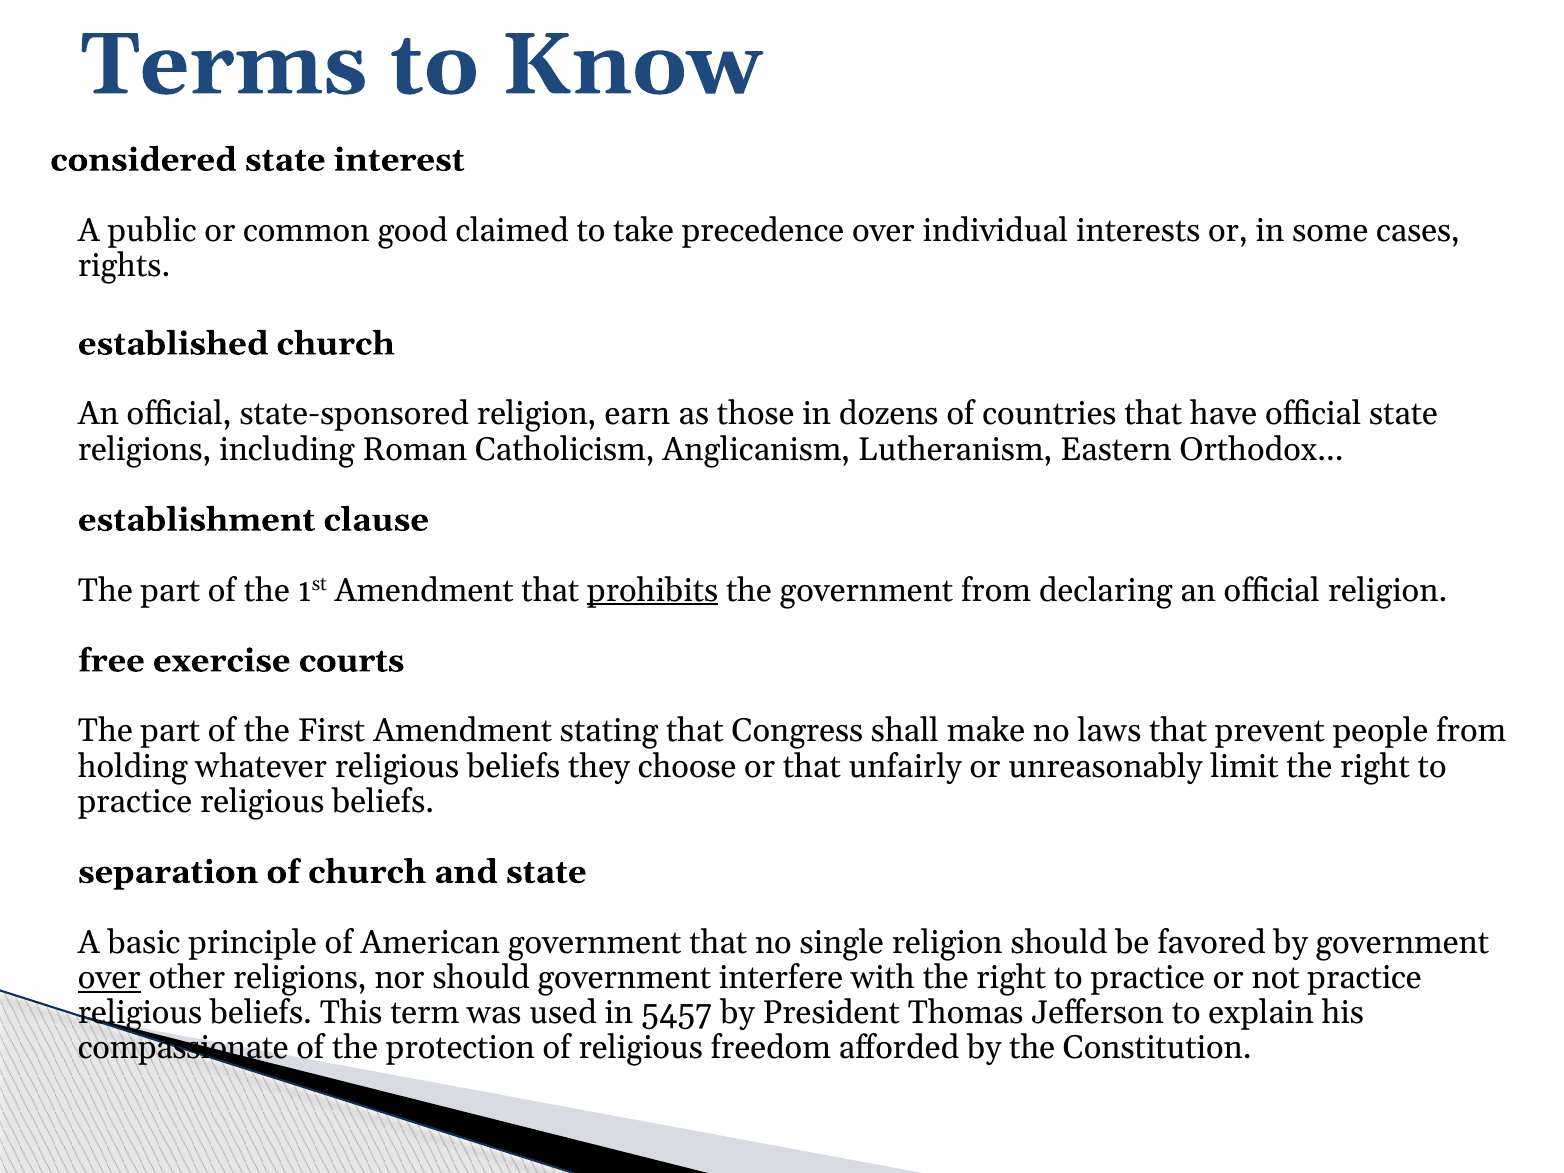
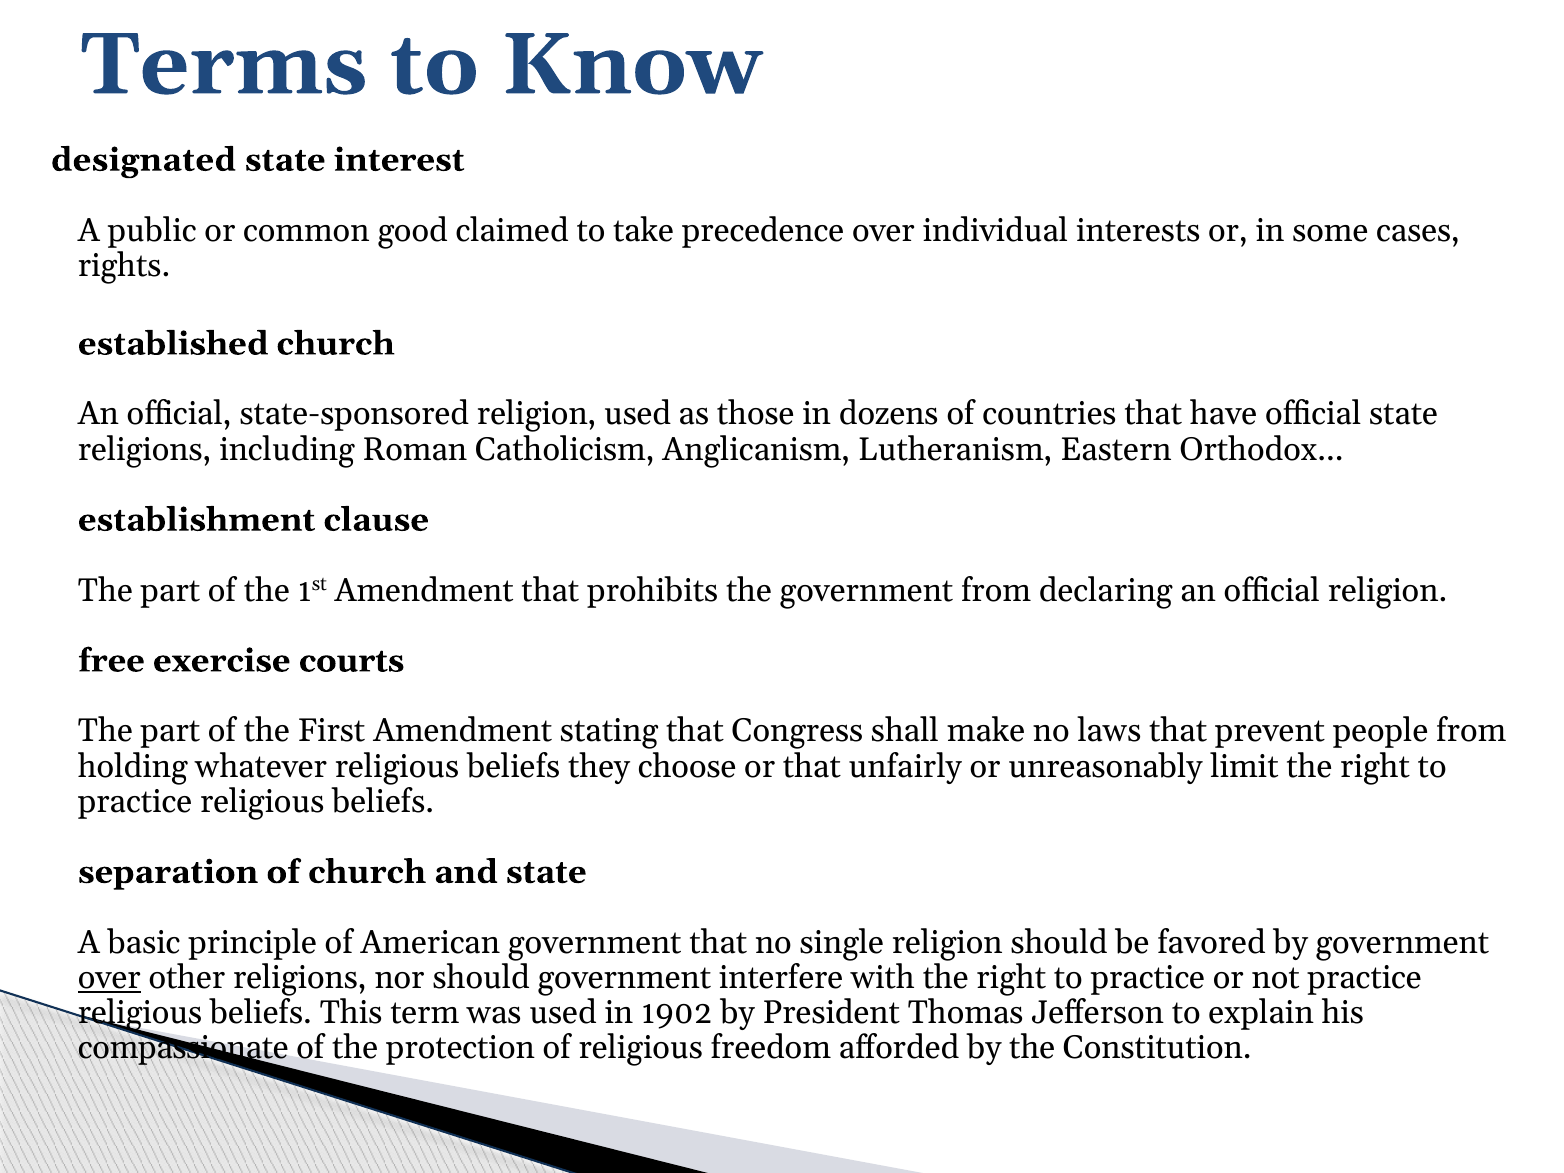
considered: considered -> designated
religion earn: earn -> used
prohibits underline: present -> none
5457: 5457 -> 1902
